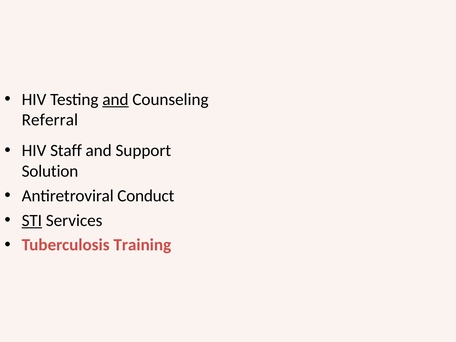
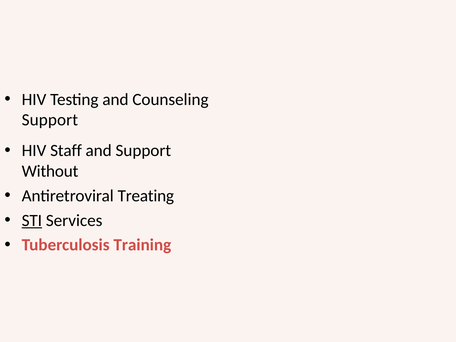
and at (115, 99) underline: present -> none
Referral at (50, 120): Referral -> Support
Solution: Solution -> Without
Conduct: Conduct -> Treating
